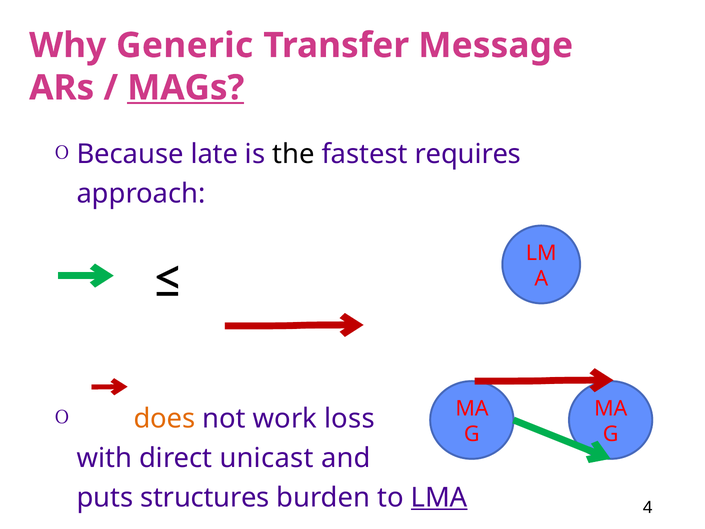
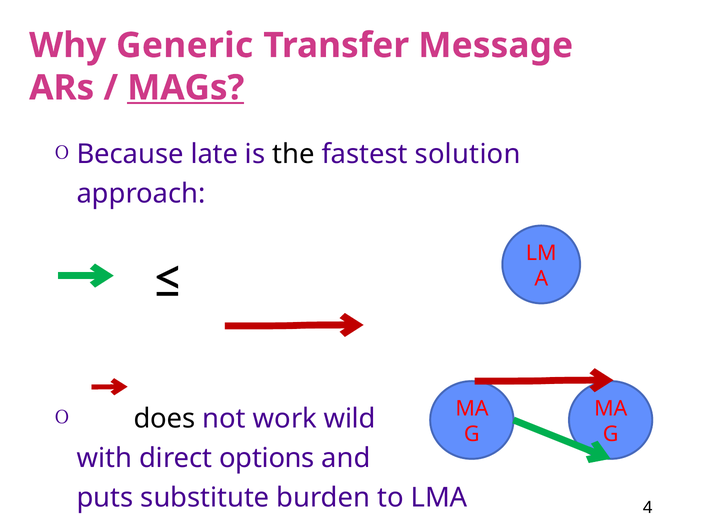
requires: requires -> solution
does colour: orange -> black
loss: loss -> wild
unicast: unicast -> options
structures: structures -> substitute
LMA underline: present -> none
